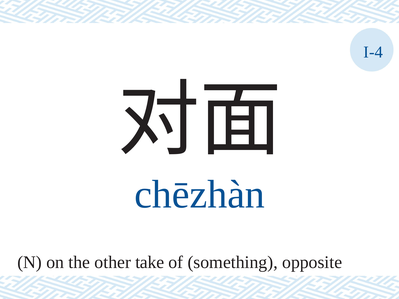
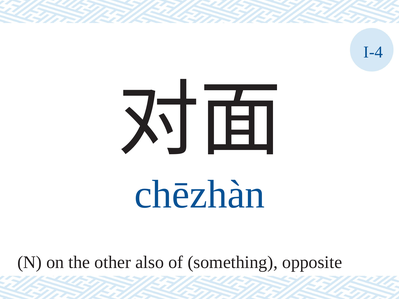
take: take -> also
